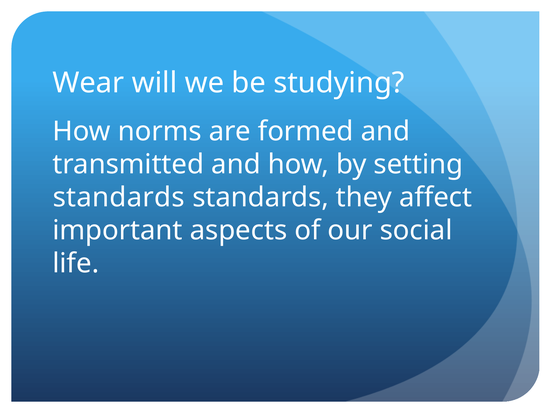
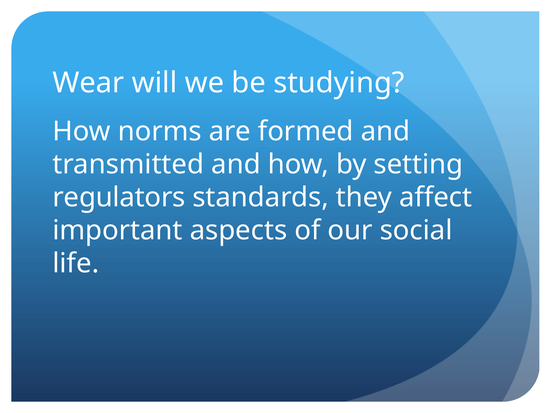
standards at (119, 198): standards -> regulators
